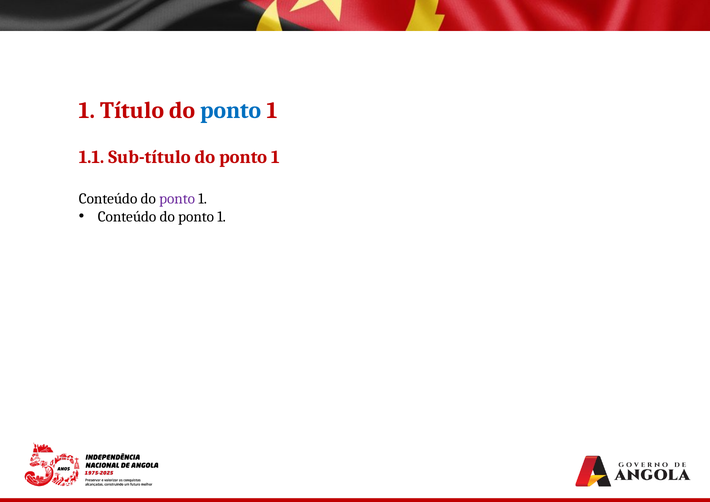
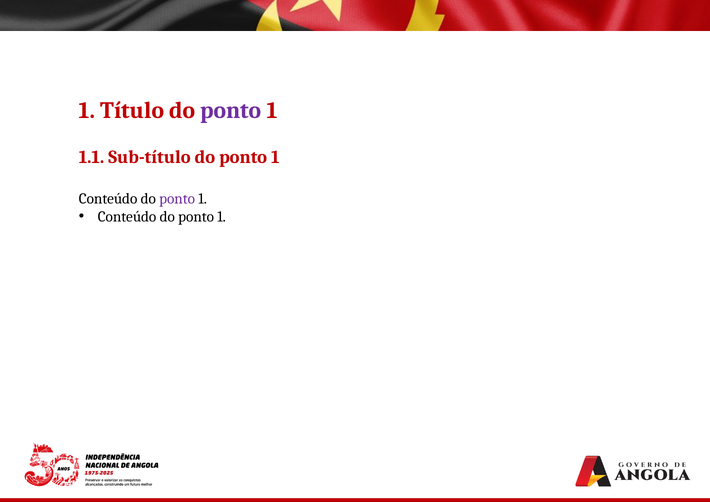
ponto at (231, 111) colour: blue -> purple
